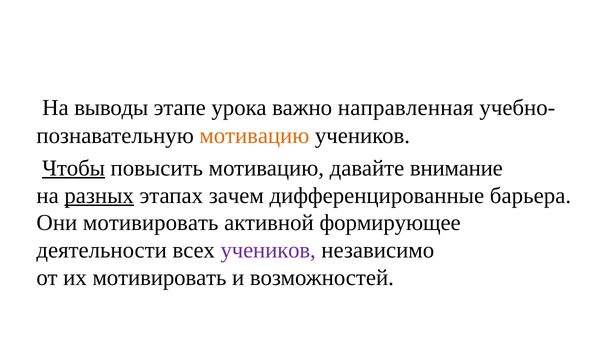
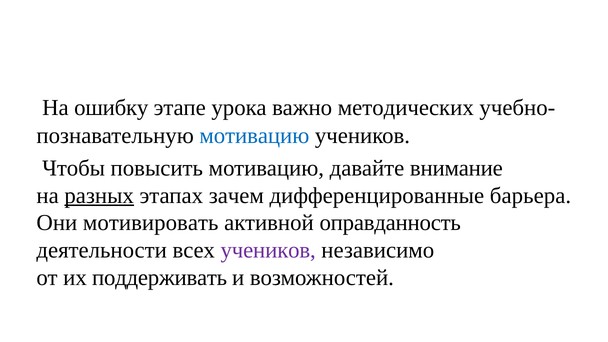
выводы: выводы -> ошибку
направленная: направленная -> методических
мотивацию at (254, 136) colour: orange -> blue
Чтобы underline: present -> none
формирующее: формирующее -> оправданность
их мотивировать: мотивировать -> поддерживать
